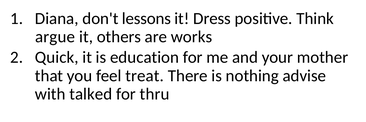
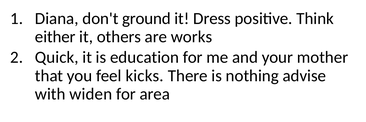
lessons: lessons -> ground
argue: argue -> either
treat: treat -> kicks
talked: talked -> widen
thru: thru -> area
